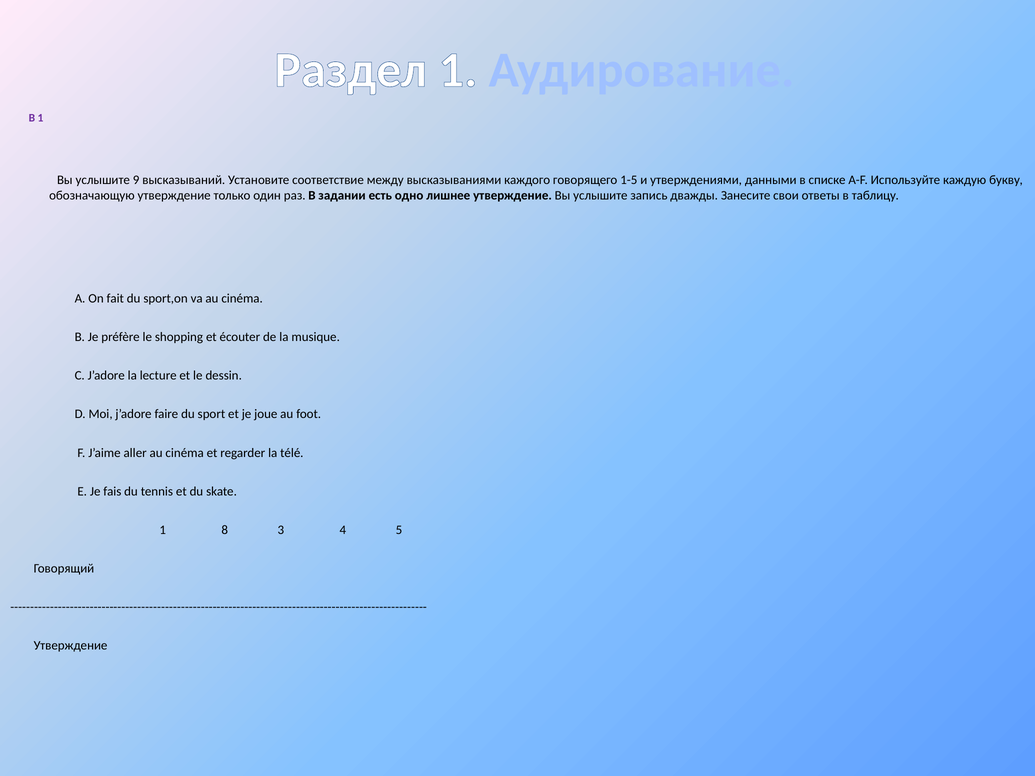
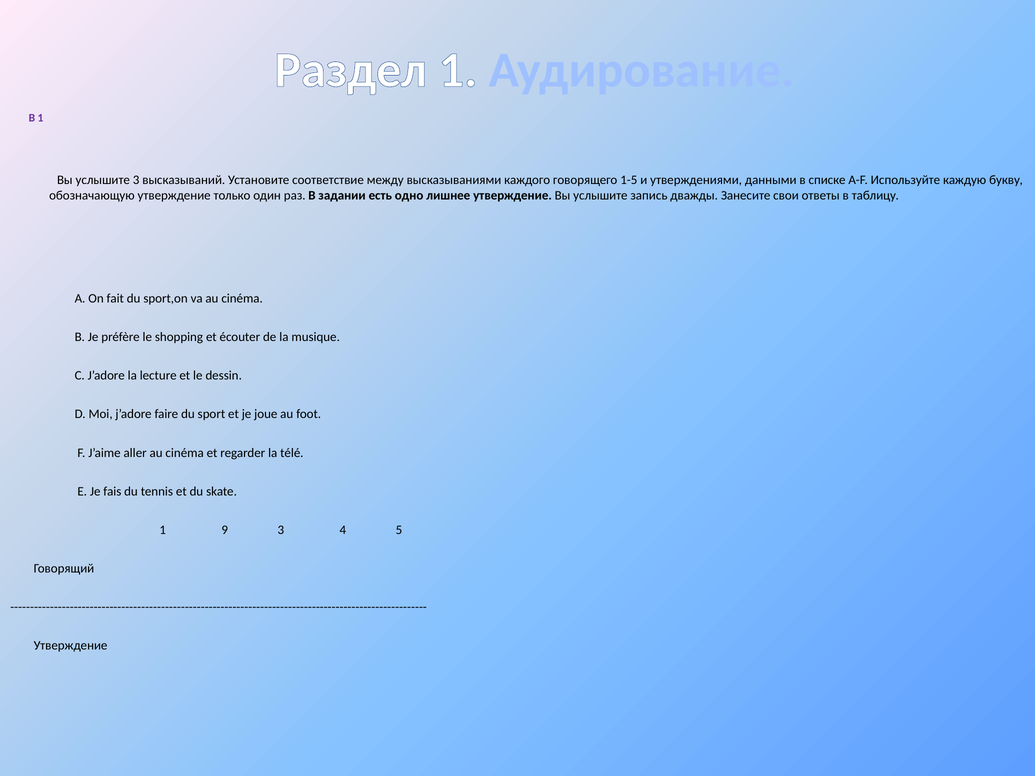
услышите 9: 9 -> 3
8: 8 -> 9
